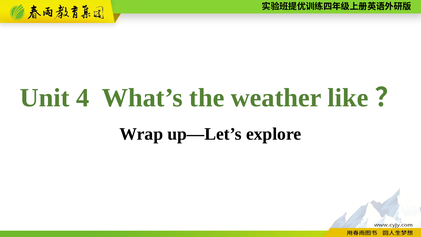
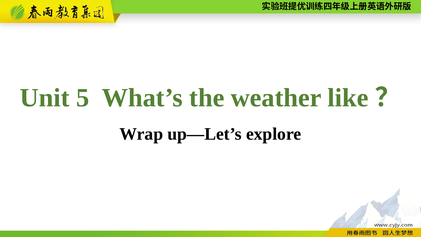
4: 4 -> 5
